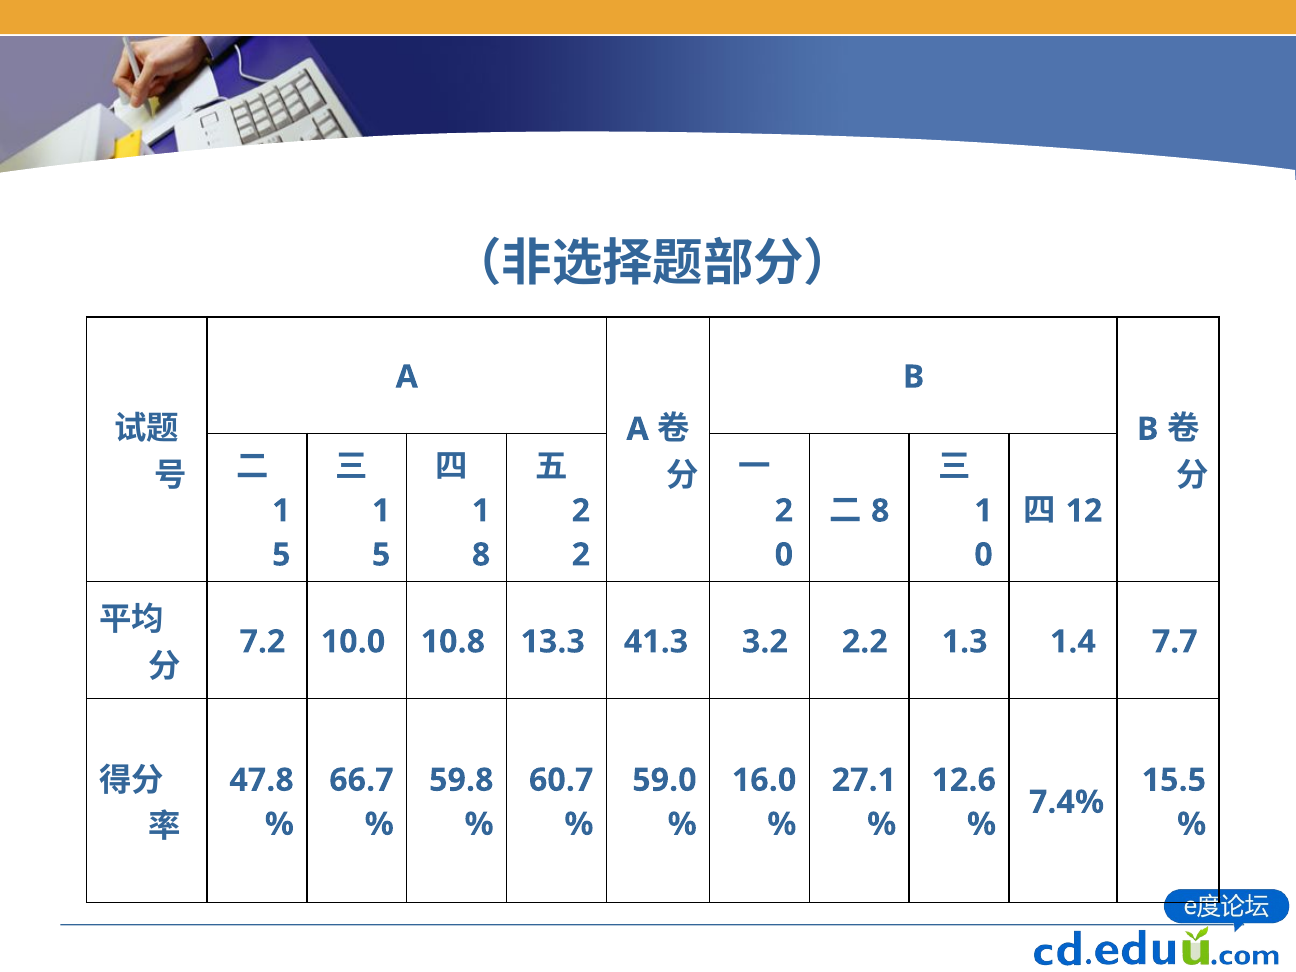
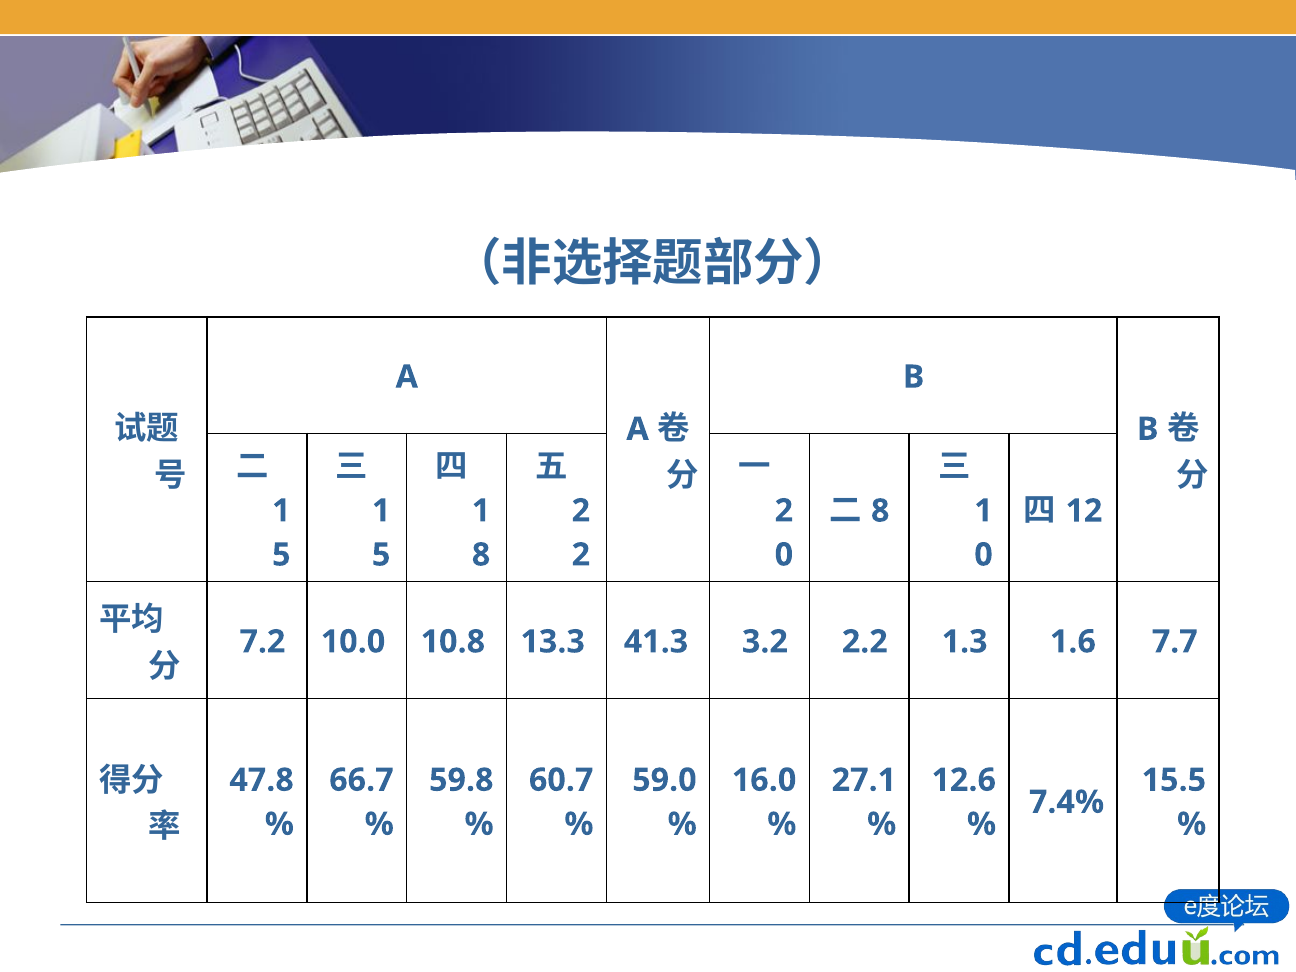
1.4: 1.4 -> 1.6
